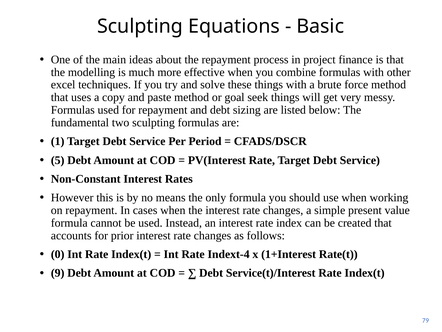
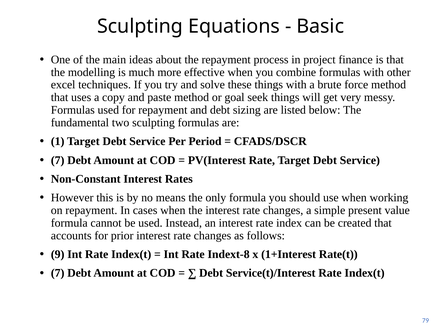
5 at (58, 160): 5 -> 7
0: 0 -> 9
Indext-4: Indext-4 -> Indext-8
9 at (58, 273): 9 -> 7
